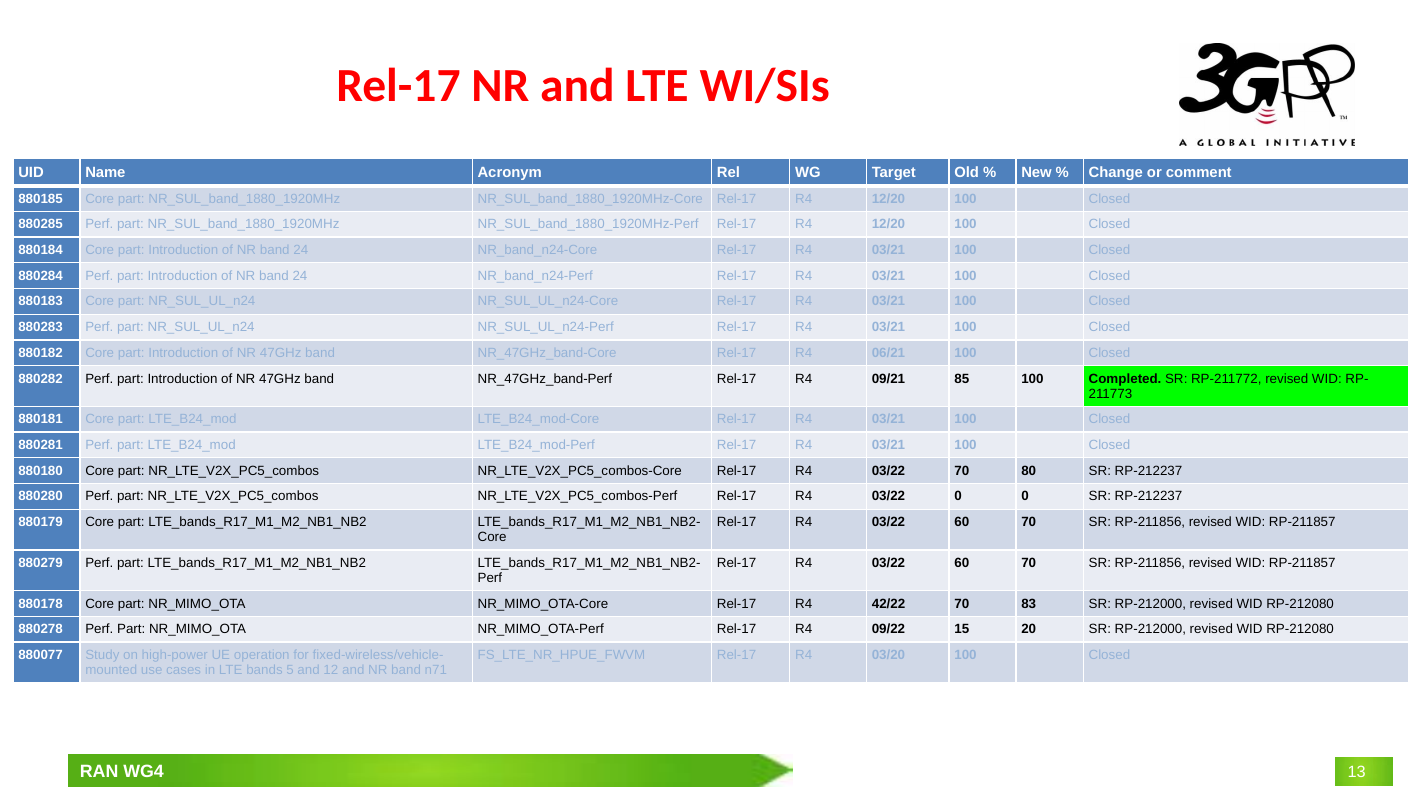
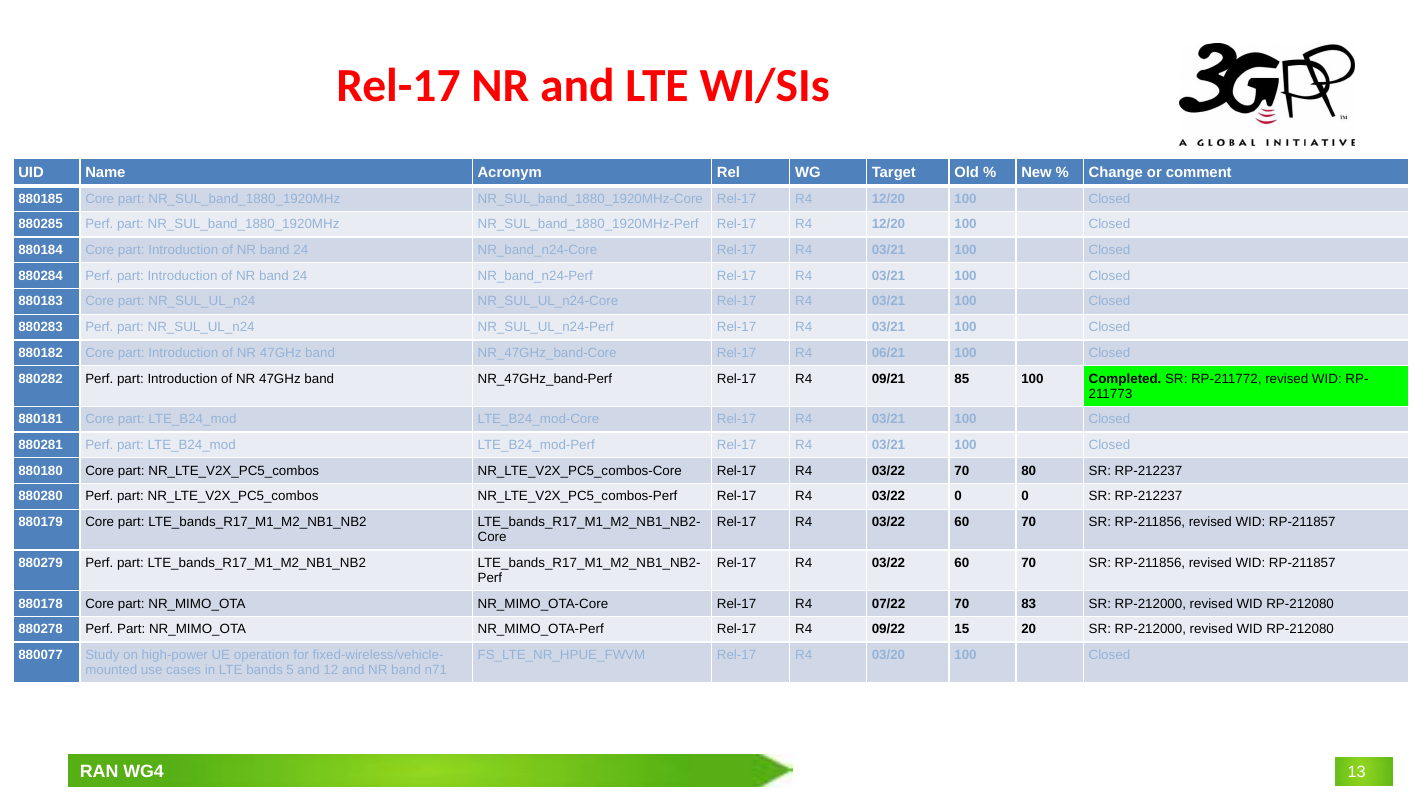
42/22: 42/22 -> 07/22
